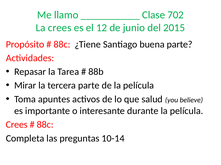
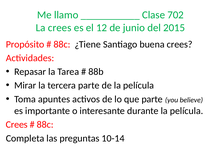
buena parte: parte -> crees
que salud: salud -> parte
